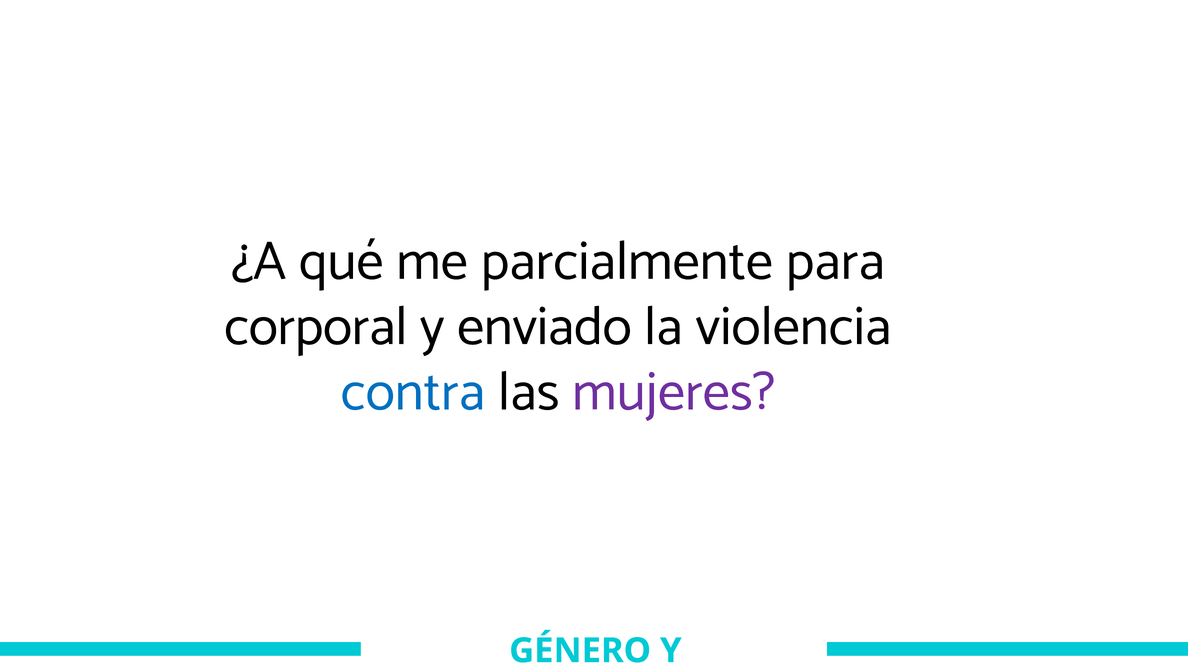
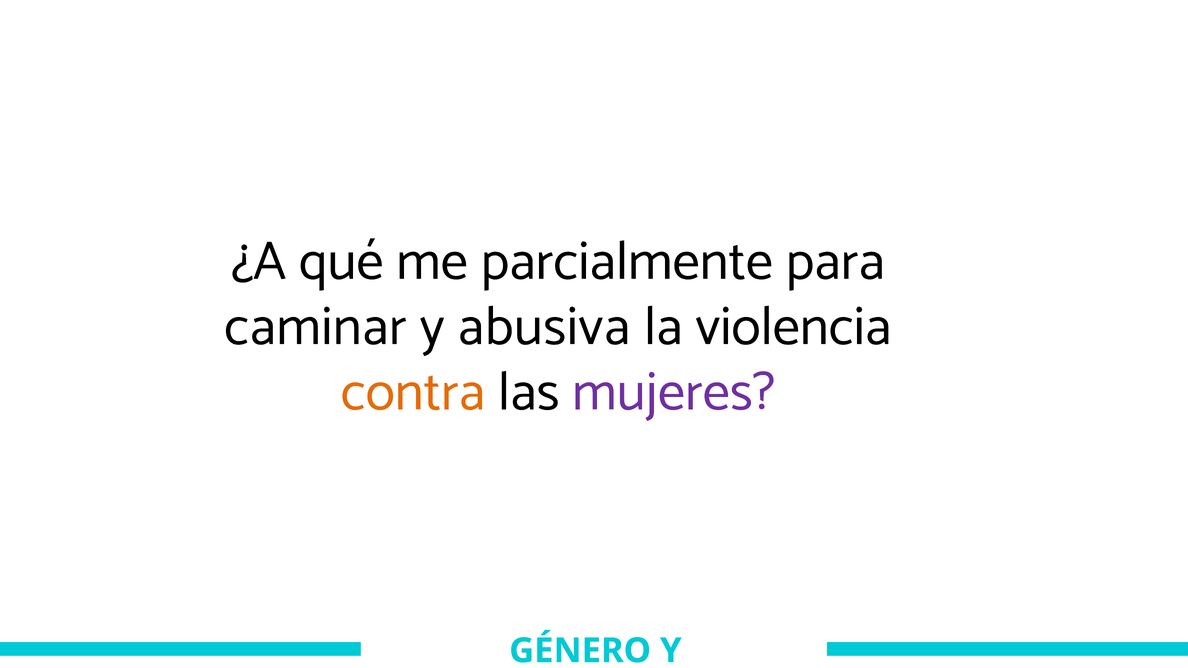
corporal: corporal -> caminar
enviado: enviado -> abusiva
contra colour: blue -> orange
